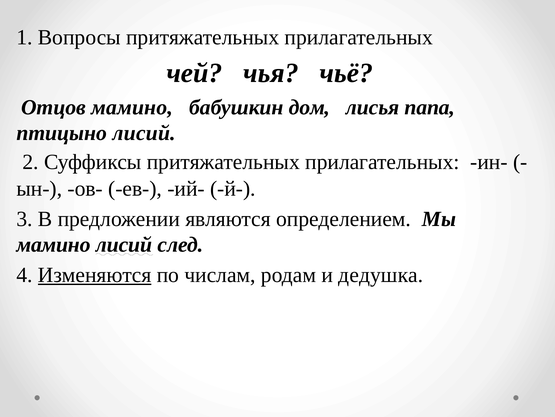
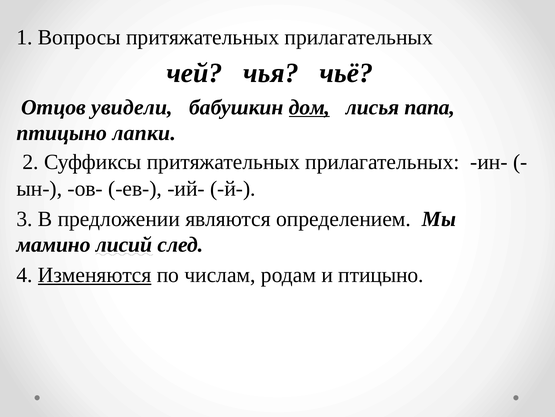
Отцов мамино: мамино -> увидели
дом underline: none -> present
птицыно лисий: лисий -> лапки
и дедушка: дедушка -> птицыно
